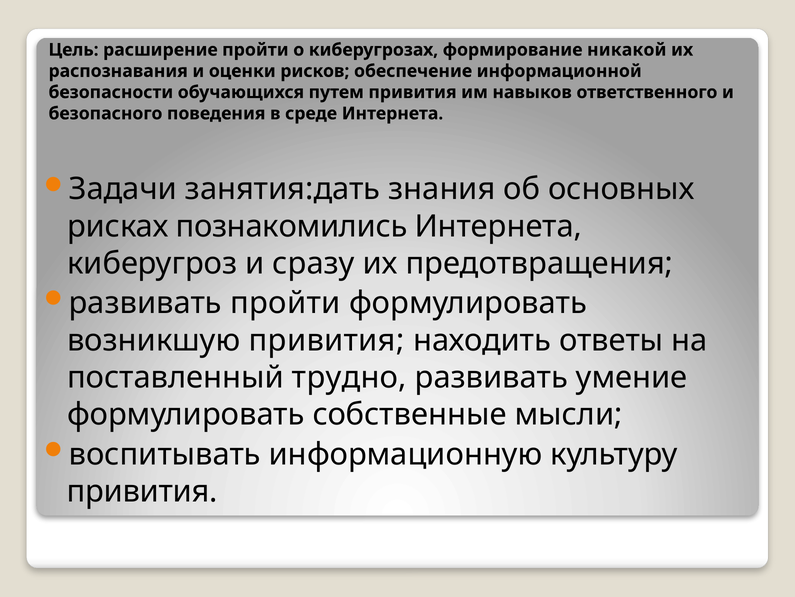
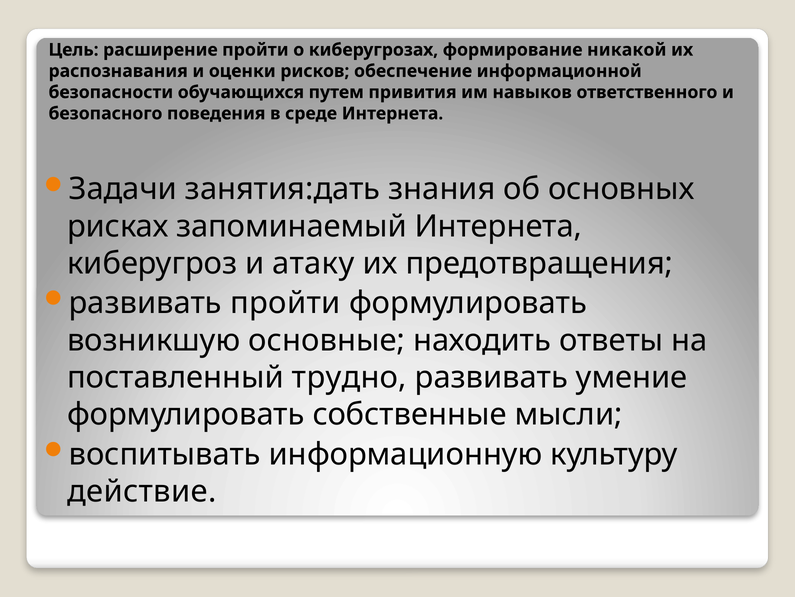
познакомились: познакомились -> запоминаемый
сразу: сразу -> атаку
возникшую привития: привития -> основные
привития at (142, 491): привития -> действие
